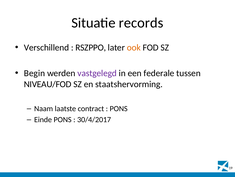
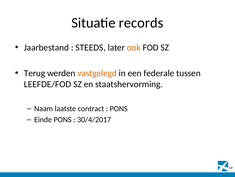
Verschillend: Verschillend -> Jaarbestand
RSZPPO: RSZPPO -> STEEDS
Begin: Begin -> Terug
vastgelegd colour: purple -> orange
NIVEAU/FOD: NIVEAU/FOD -> LEEFDE/FOD
